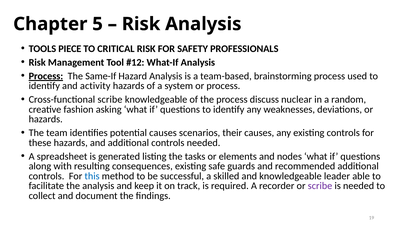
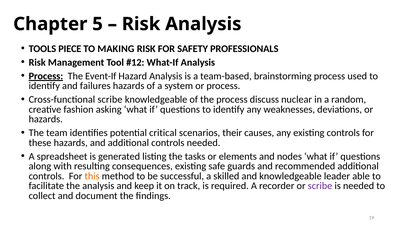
CRITICAL: CRITICAL -> MAKING
Same-If: Same-If -> Event-If
activity: activity -> failures
potential causes: causes -> critical
this colour: blue -> orange
